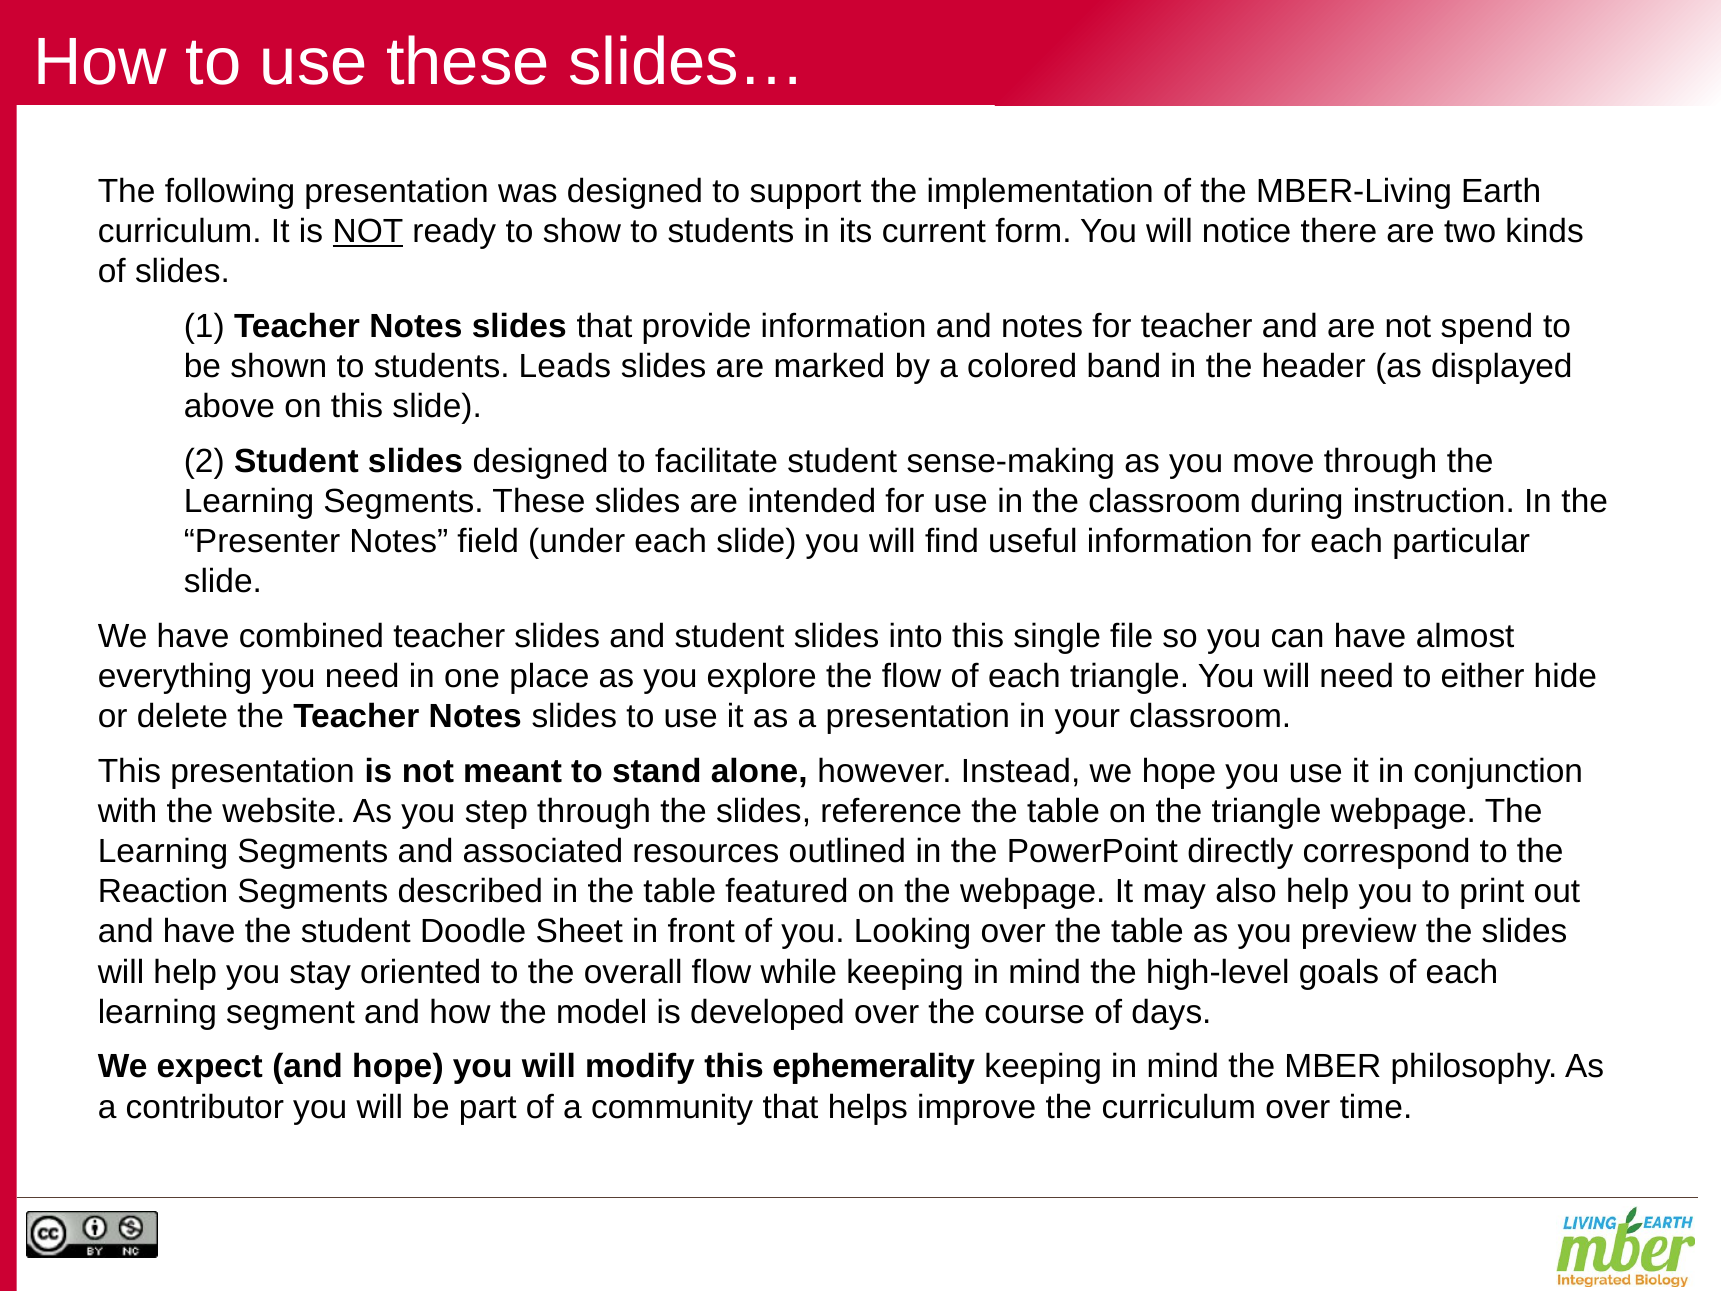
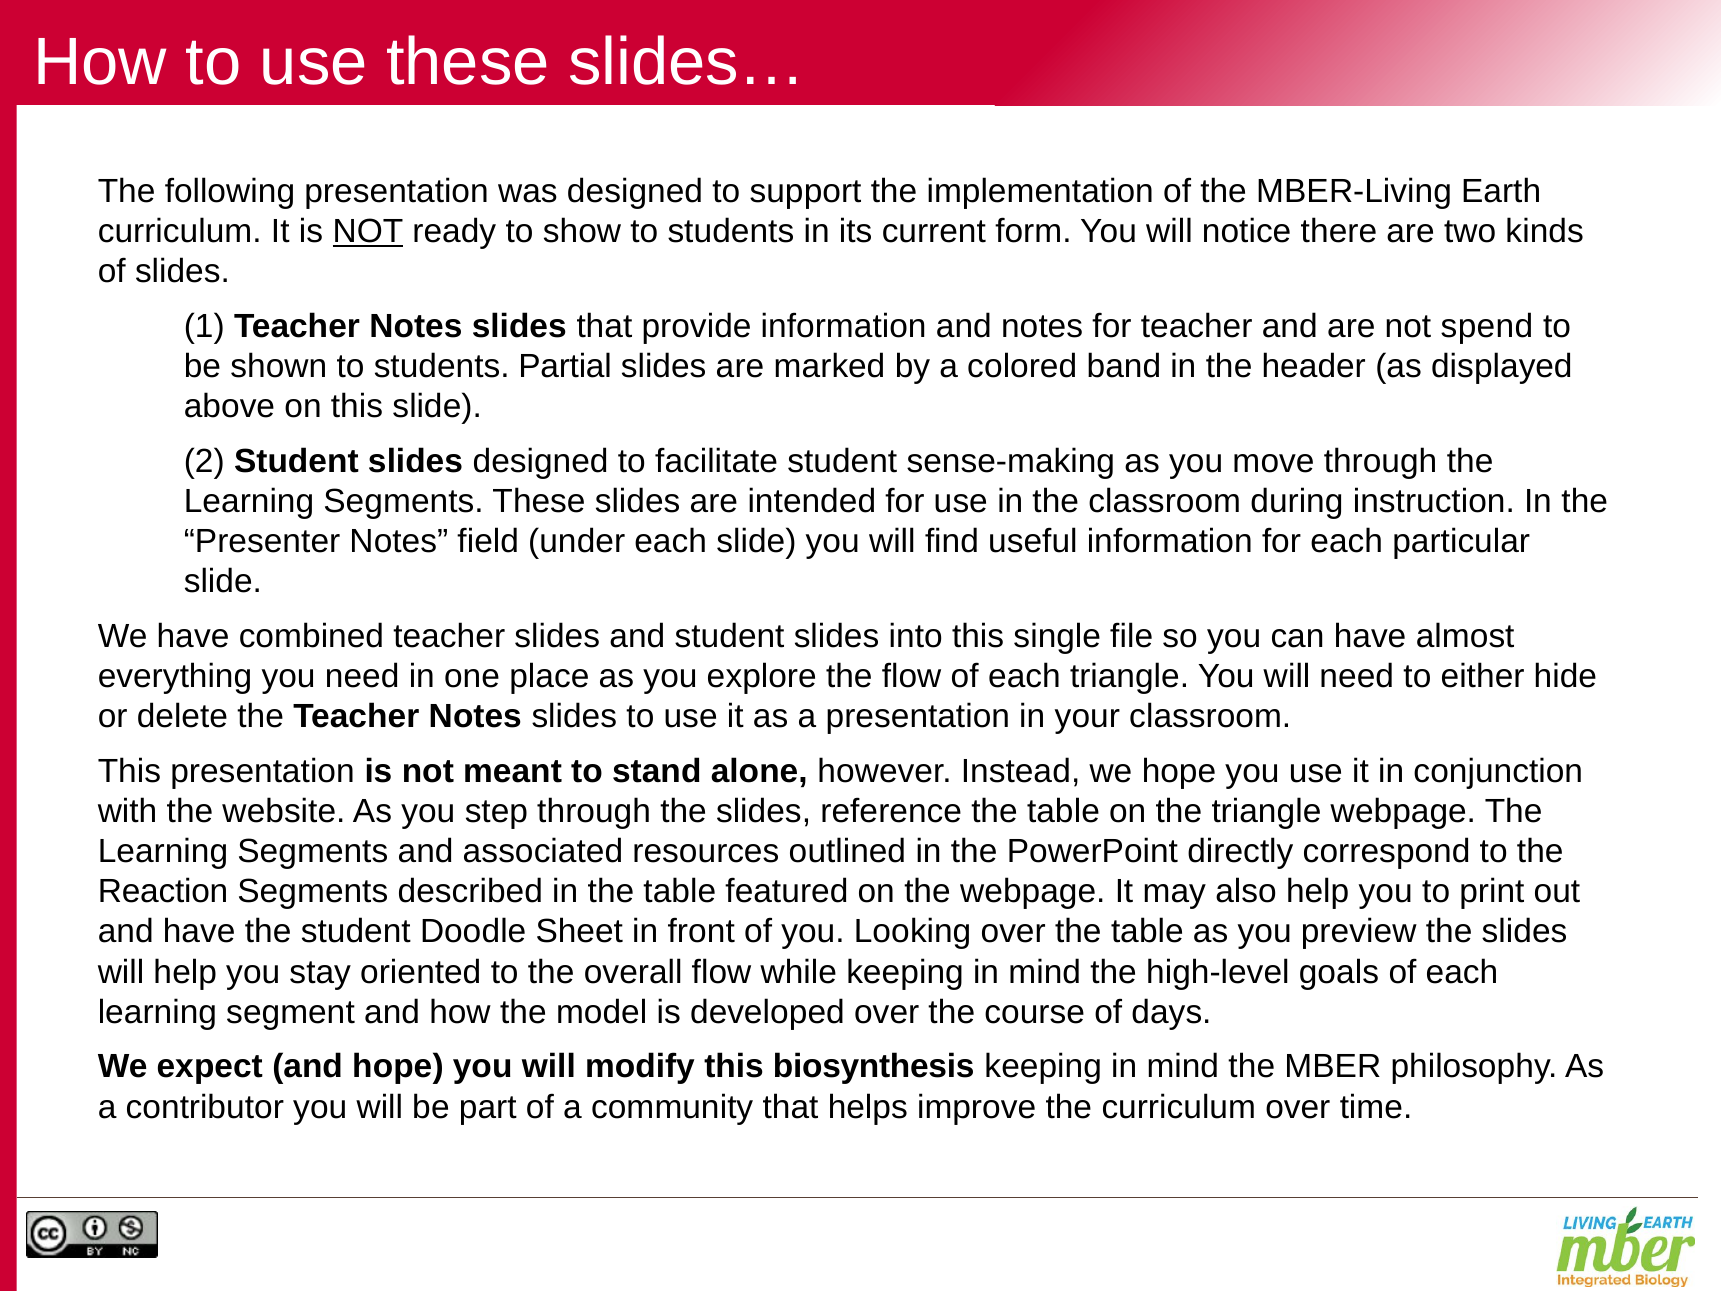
Leads: Leads -> Partial
ephemerality: ephemerality -> biosynthesis
